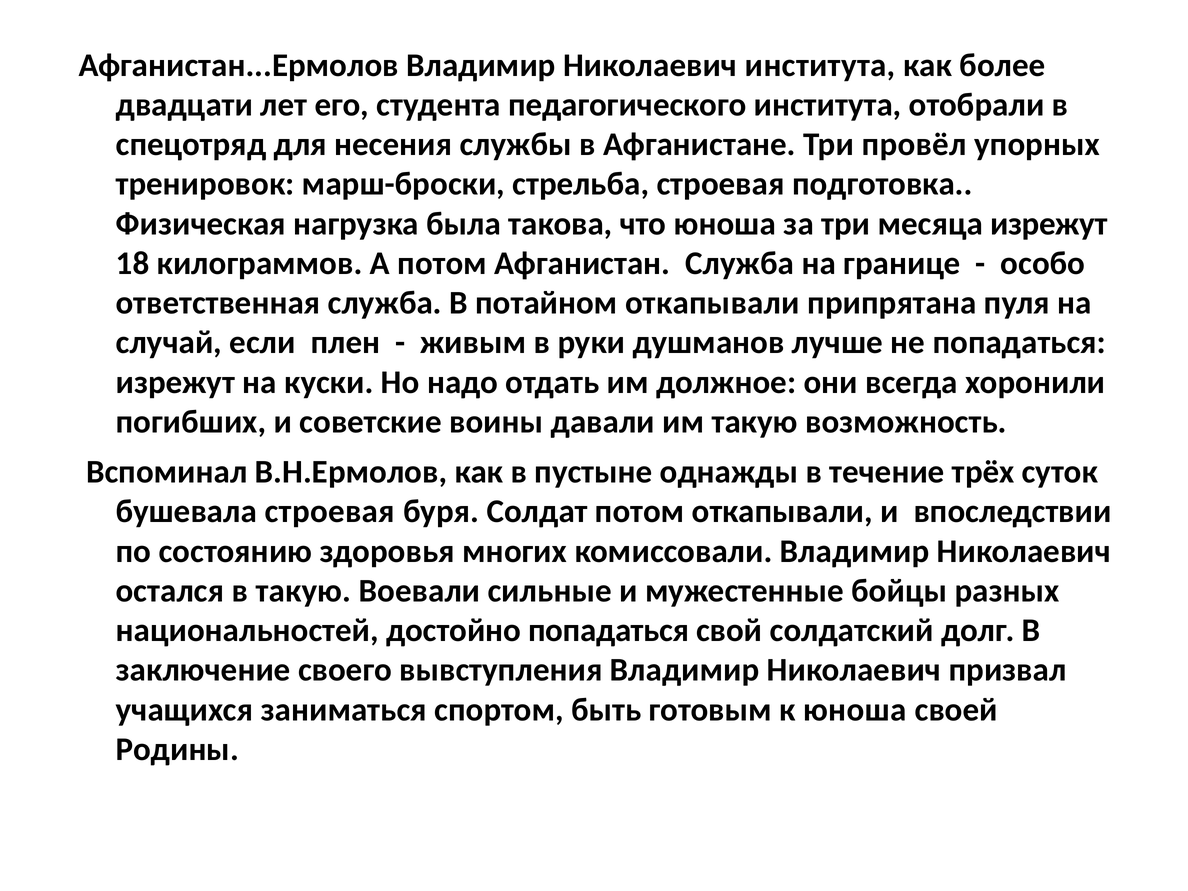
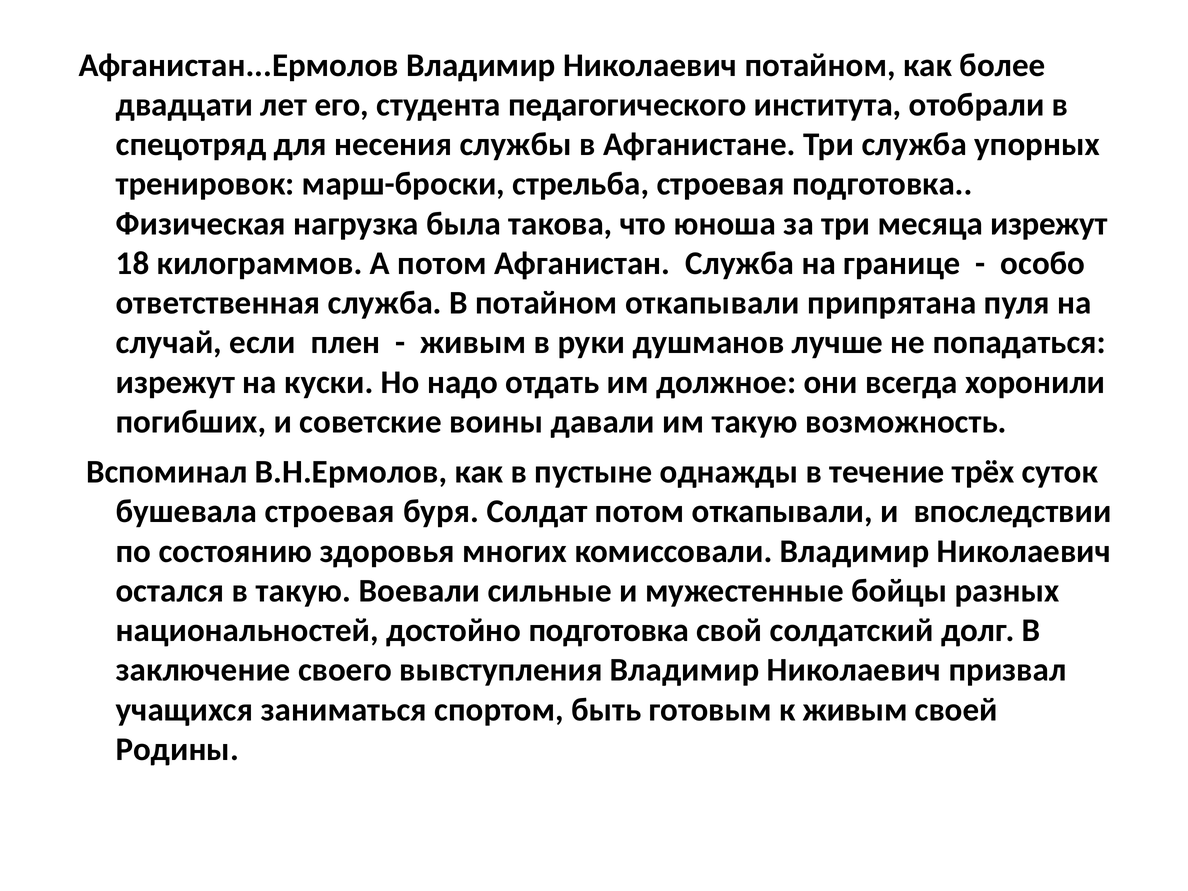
Николаевич института: института -> потайном
Три провёл: провёл -> служба
достойно попадаться: попадаться -> подготовка
к юноша: юноша -> живым
